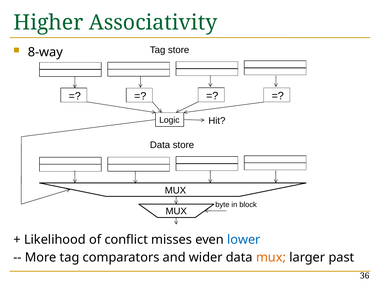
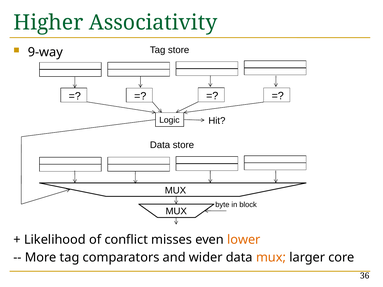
8-way: 8-way -> 9-way
lower colour: blue -> orange
past: past -> core
